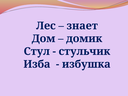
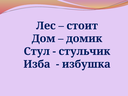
знает: знает -> стоит
